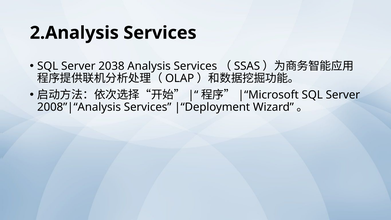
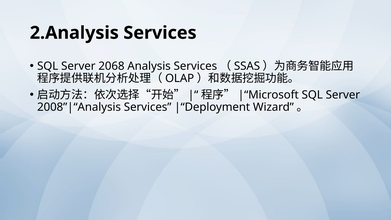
2038: 2038 -> 2068
